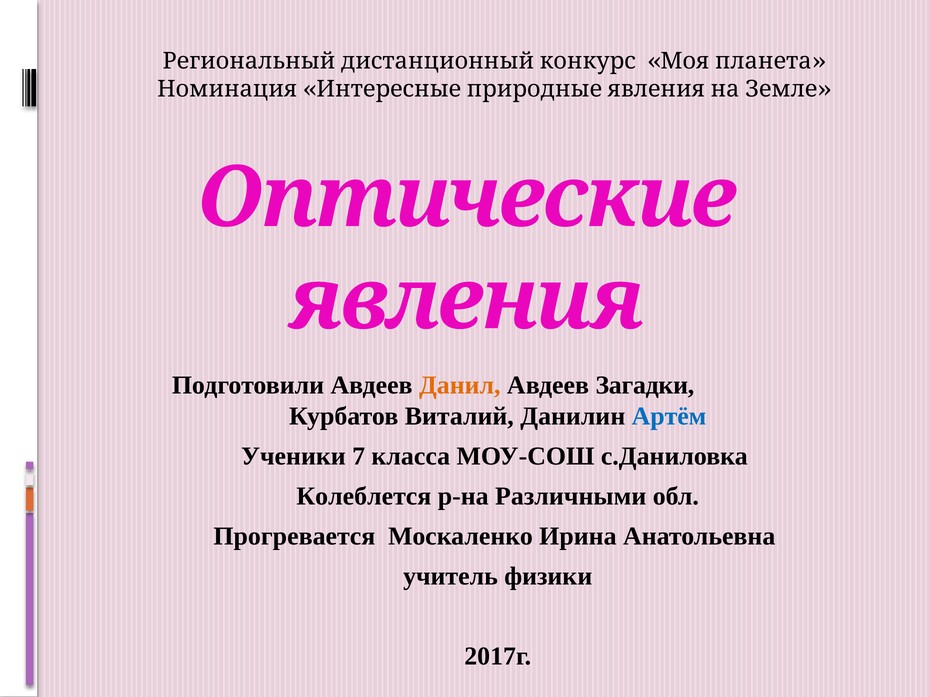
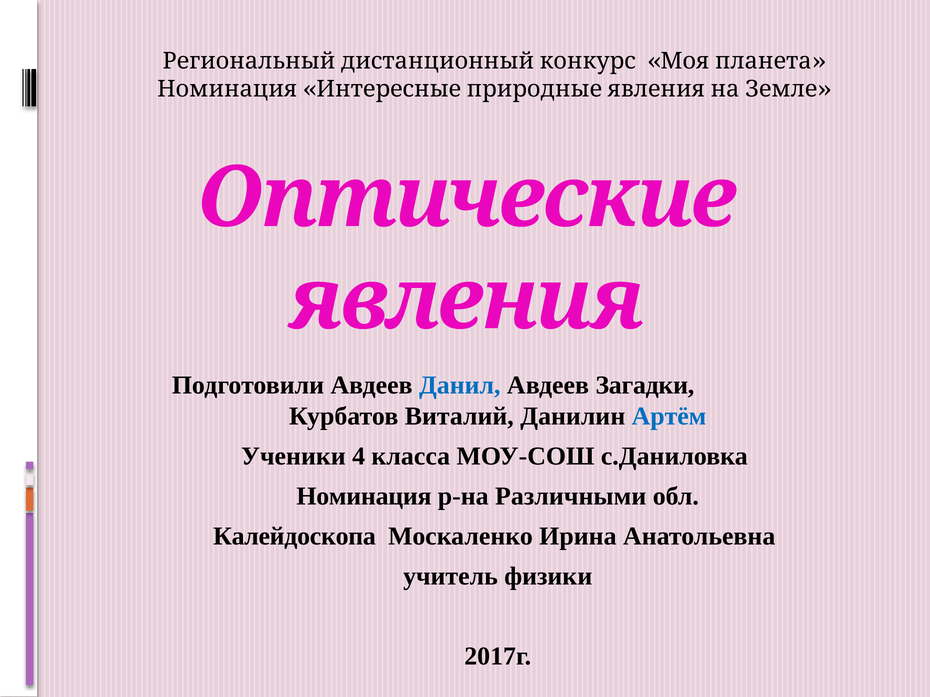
Данил colour: orange -> blue
7: 7 -> 4
Колеблется at (364, 496): Колеблется -> Номинация
Прогревается: Прогревается -> Калейдоскопа
